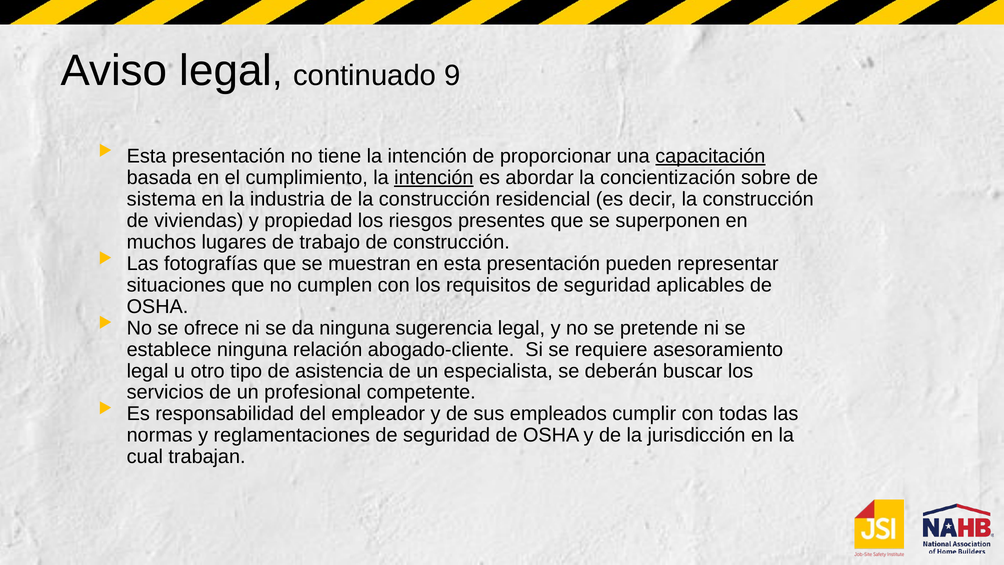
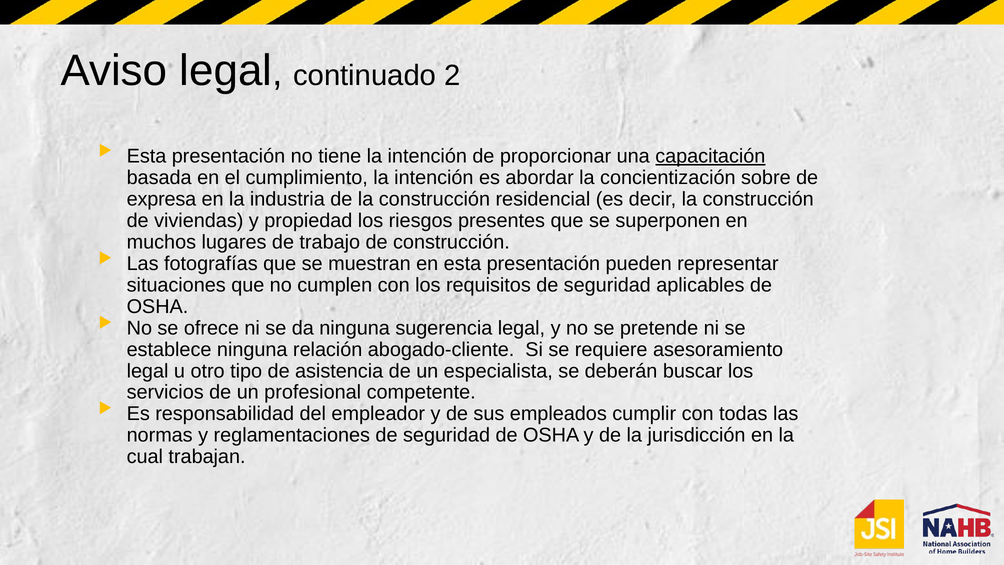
9: 9 -> 2
intención at (434, 178) underline: present -> none
sistema: sistema -> expresa
